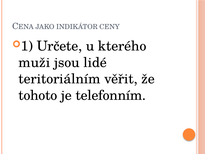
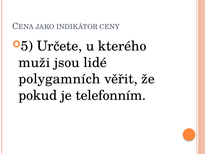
1: 1 -> 5
teritoriálním: teritoriálním -> polygamních
tohoto: tohoto -> pokud
